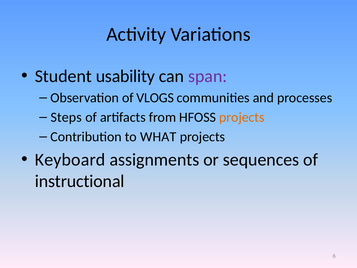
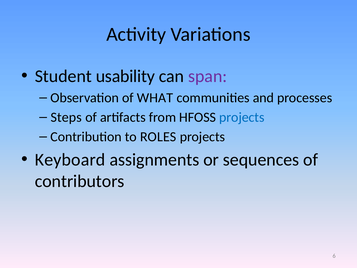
VLOGS: VLOGS -> WHAT
projects at (242, 117) colour: orange -> blue
WHAT: WHAT -> ROLES
instructional: instructional -> contributors
